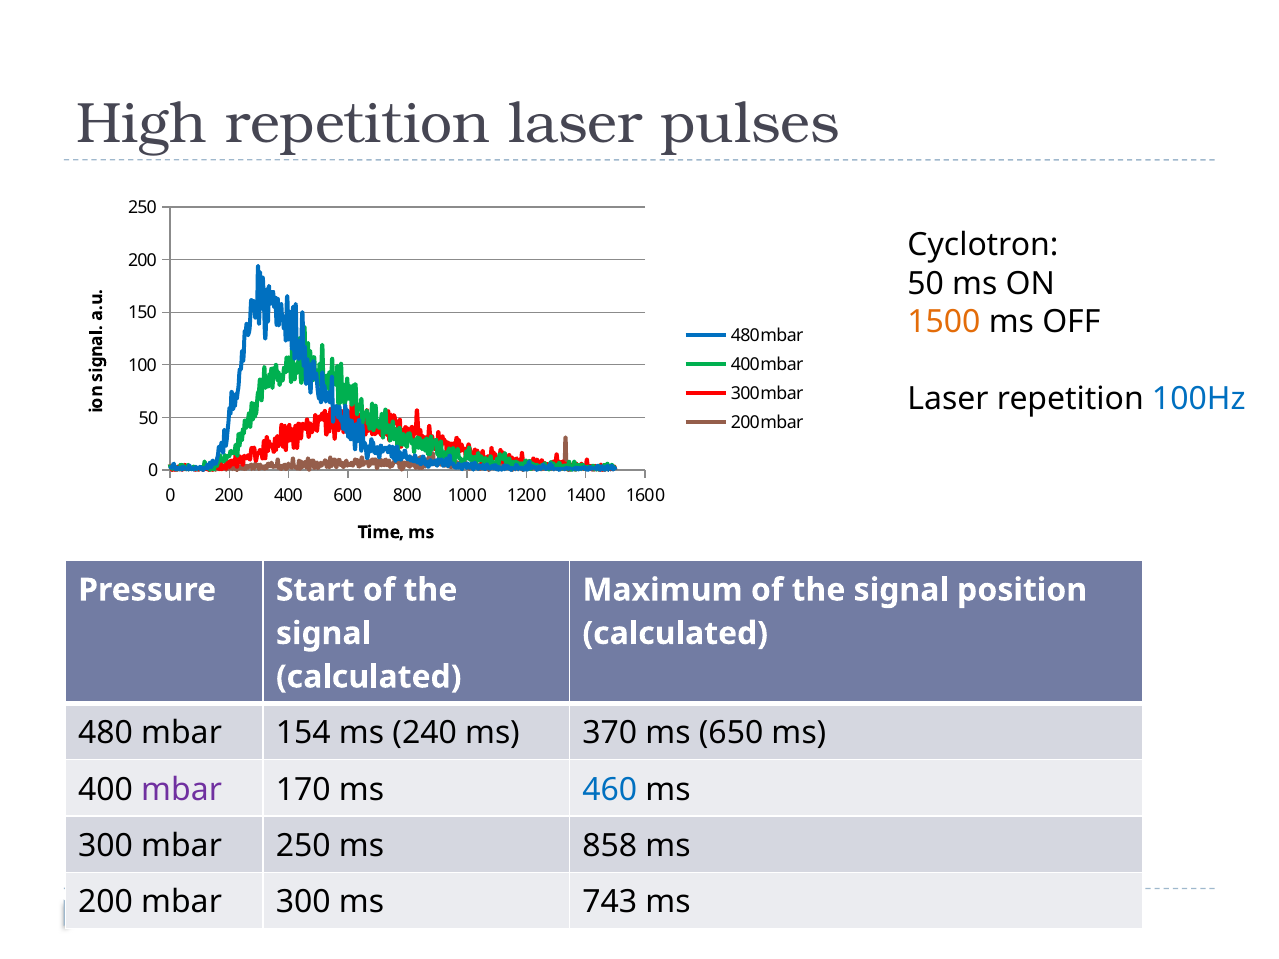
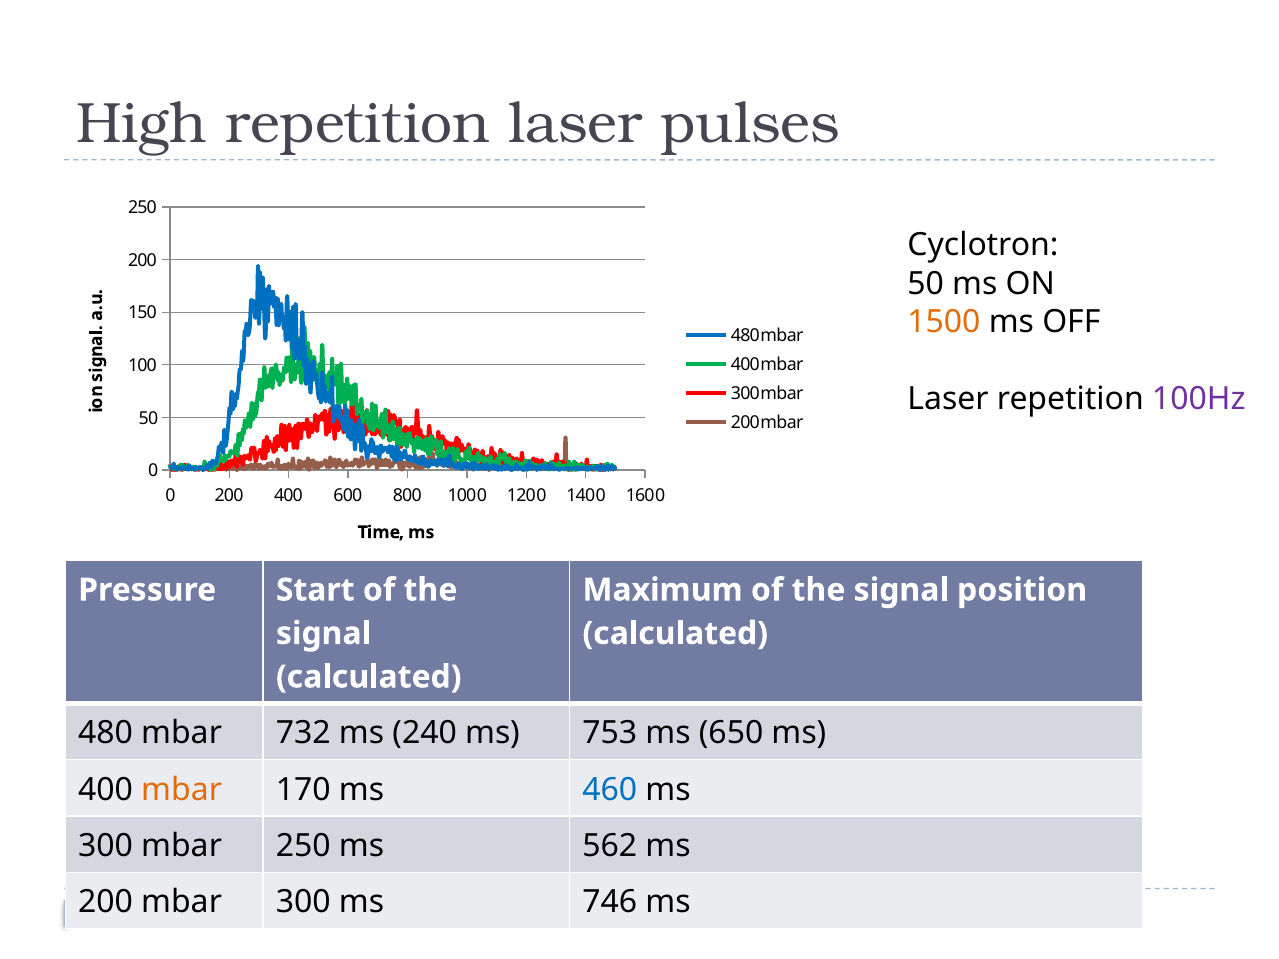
100Hz colour: blue -> purple
154: 154 -> 732
370: 370 -> 753
mbar at (182, 790) colour: purple -> orange
858: 858 -> 562
743: 743 -> 746
